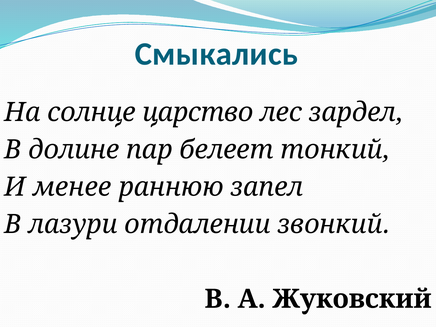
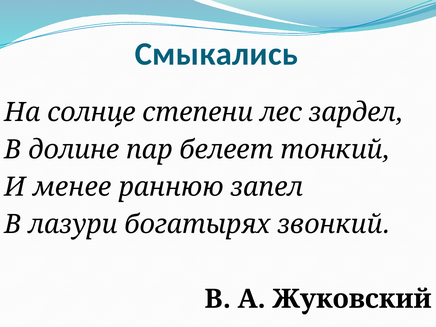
царство: царство -> степени
отдалении: отдалении -> богатырях
